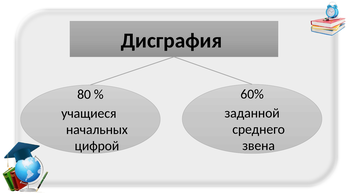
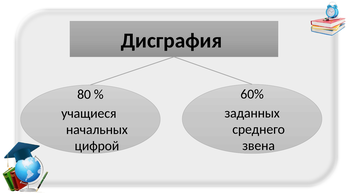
заданной: заданной -> заданных
